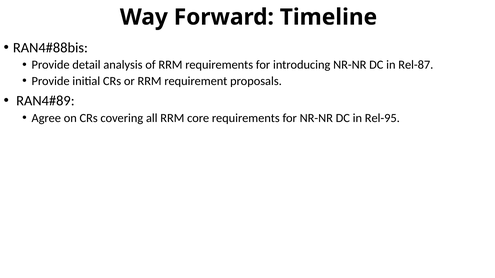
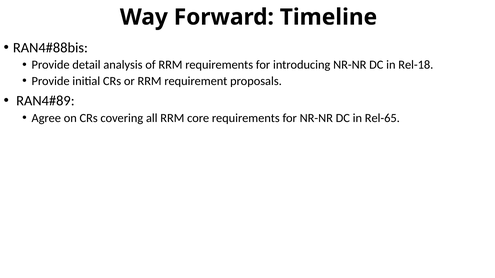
Rel-87: Rel-87 -> Rel-18
Rel-95: Rel-95 -> Rel-65
